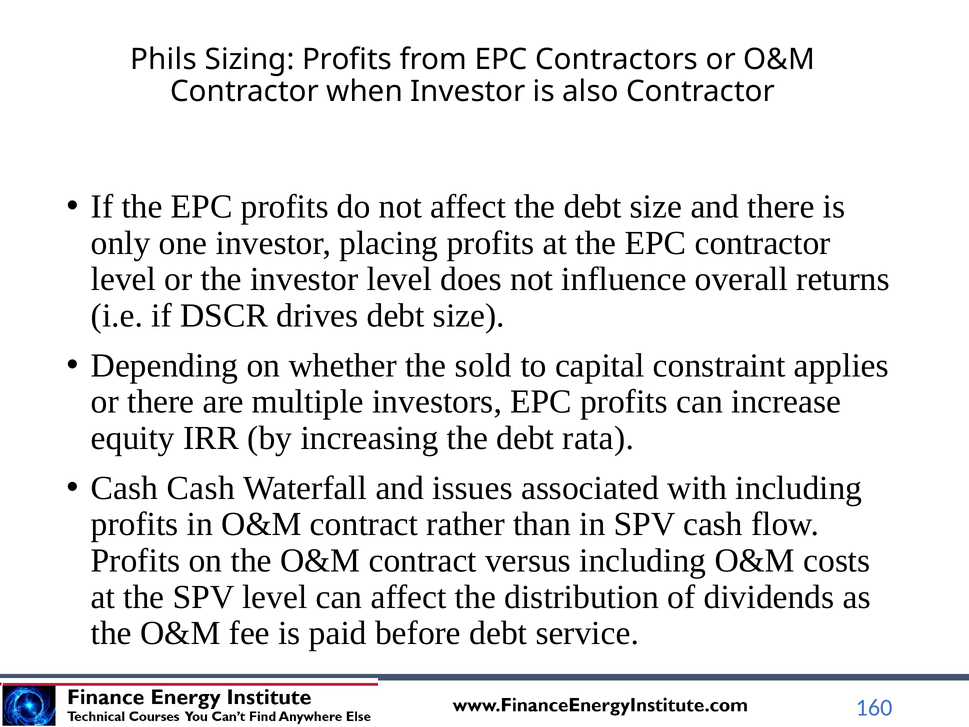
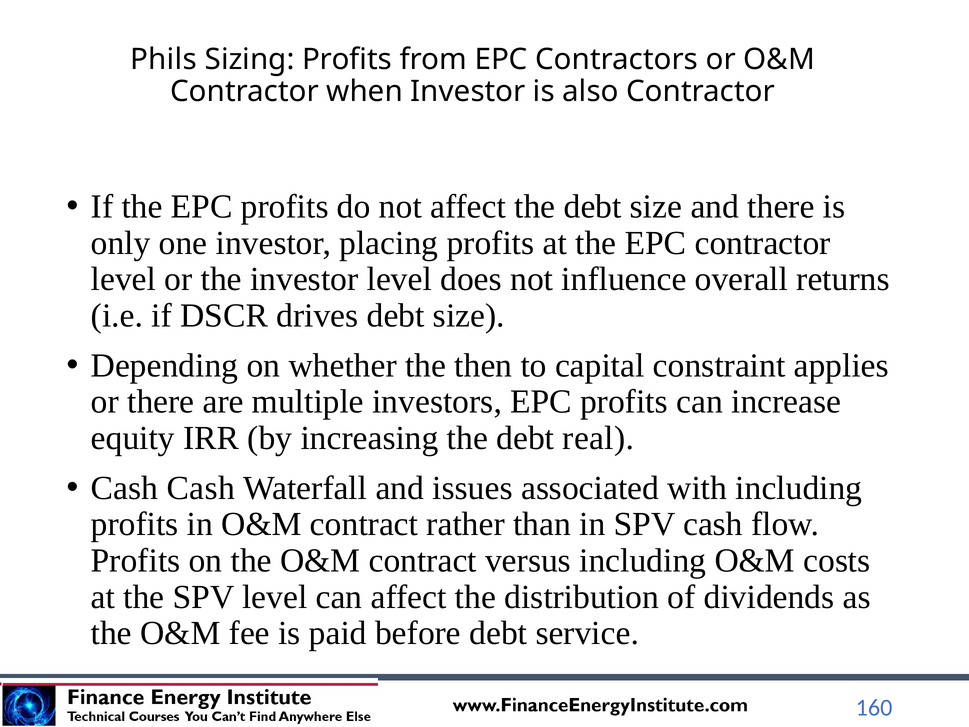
sold: sold -> then
rata: rata -> real
